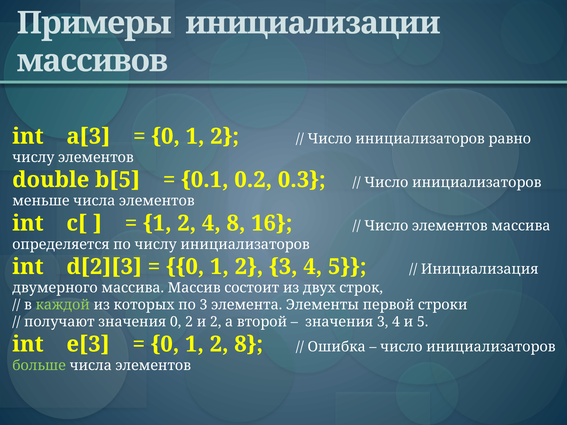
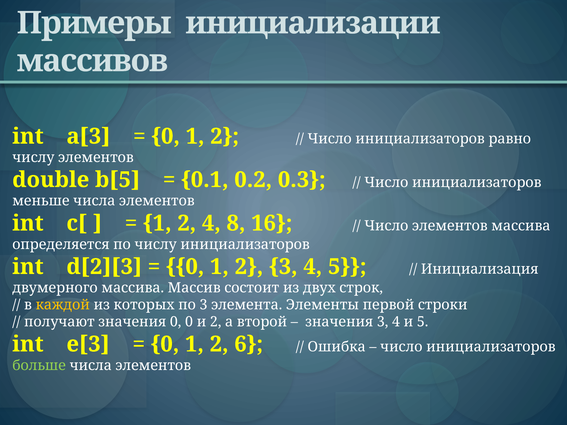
каждой colour: light green -> yellow
0 2: 2 -> 0
2 8: 8 -> 6
